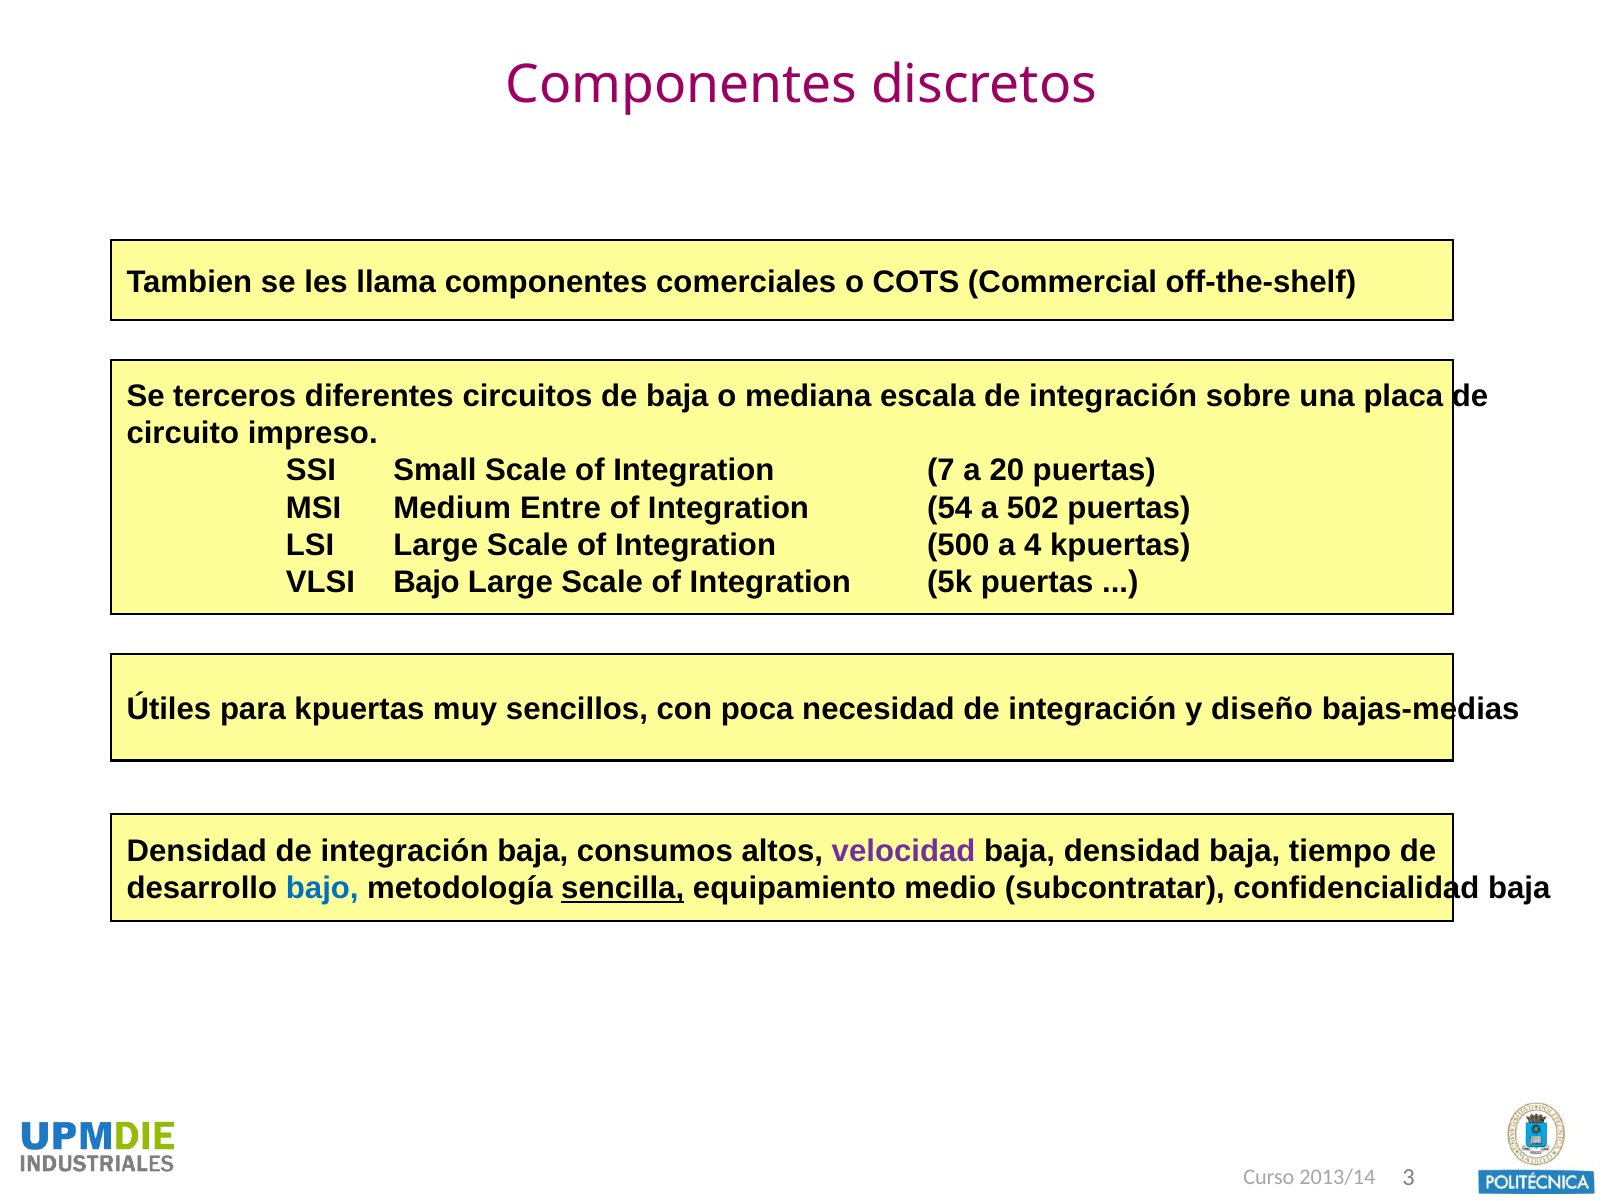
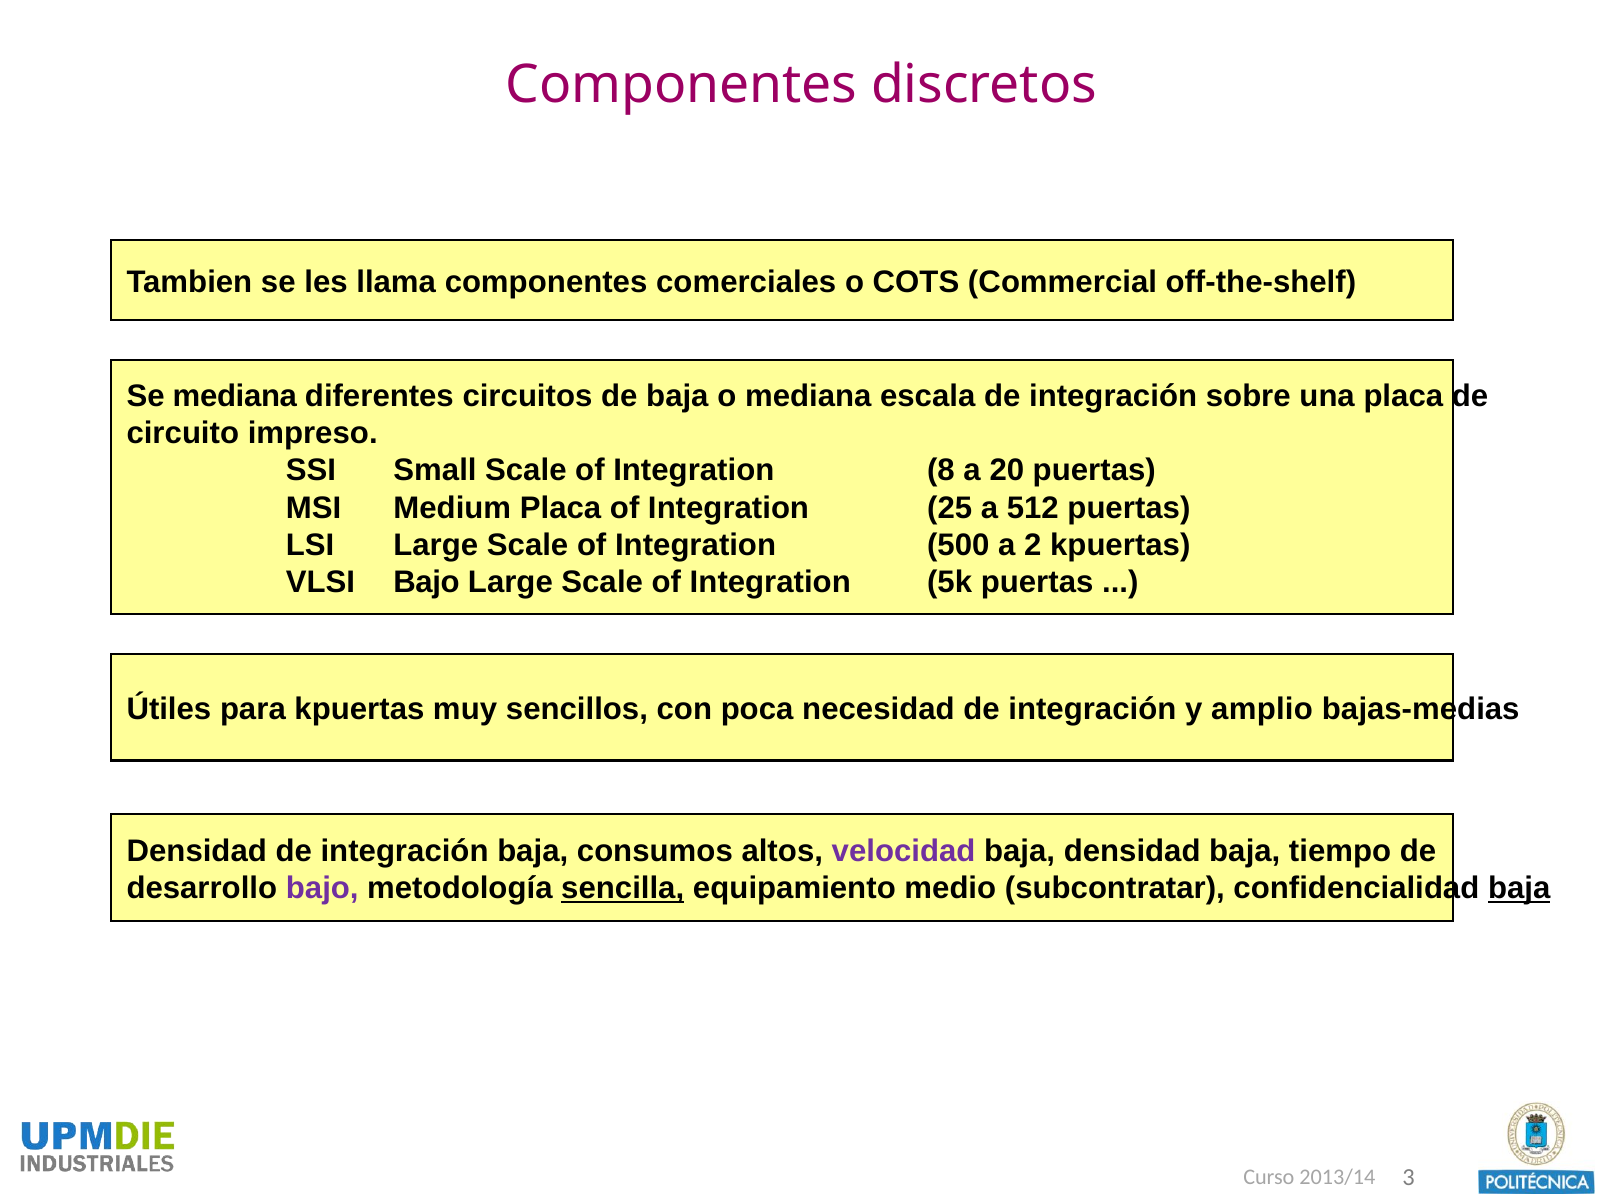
Se terceros: terceros -> mediana
7: 7 -> 8
Medium Entre: Entre -> Placa
54: 54 -> 25
502: 502 -> 512
4: 4 -> 2
diseño: diseño -> amplio
bajo at (322, 888) colour: blue -> purple
baja at (1519, 888) underline: none -> present
